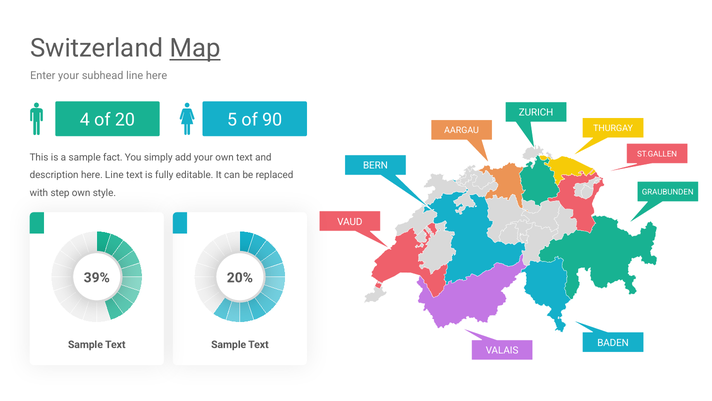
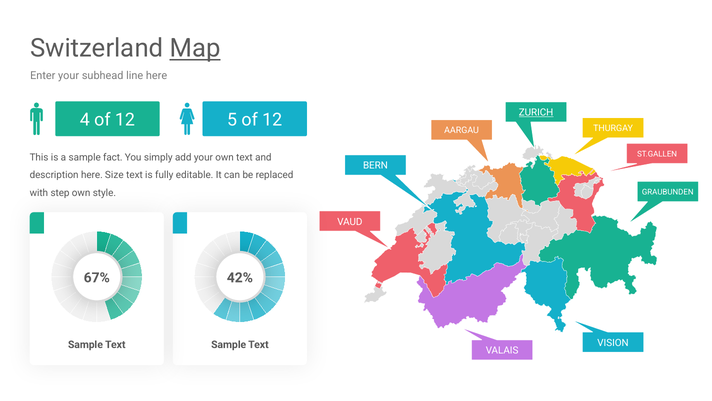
ZURICH underline: none -> present
4 of 20: 20 -> 12
5 of 90: 90 -> 12
here Line: Line -> Size
39%: 39% -> 67%
20%: 20% -> 42%
BADEN: BADEN -> VISION
